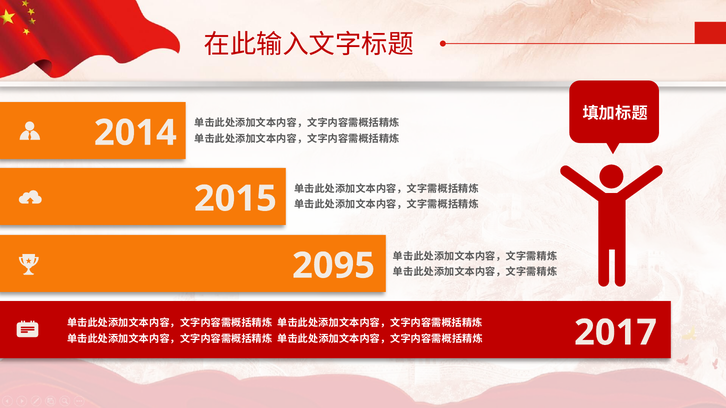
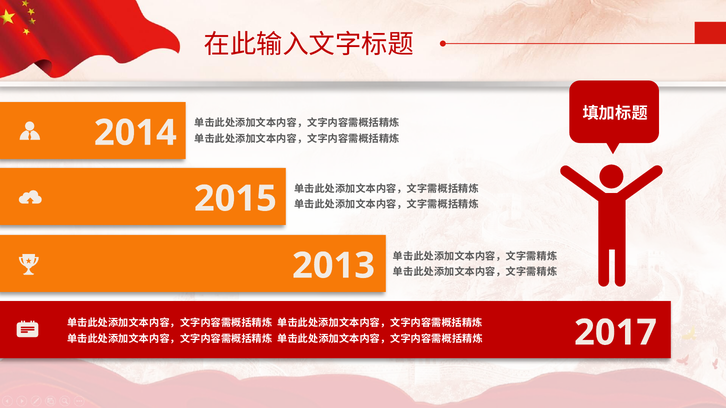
2095: 2095 -> 2013
